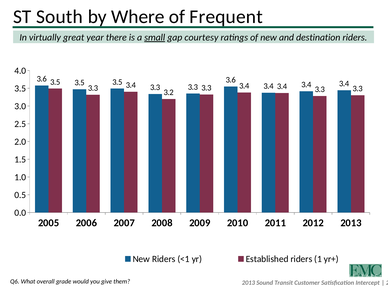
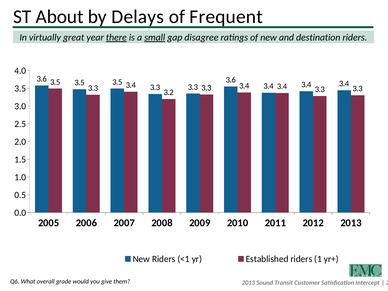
South: South -> About
Where: Where -> Delays
there underline: none -> present
courtesy: courtesy -> disagree
